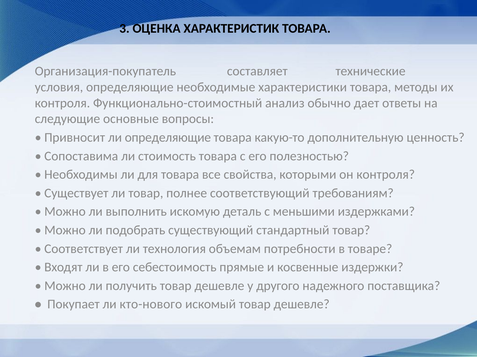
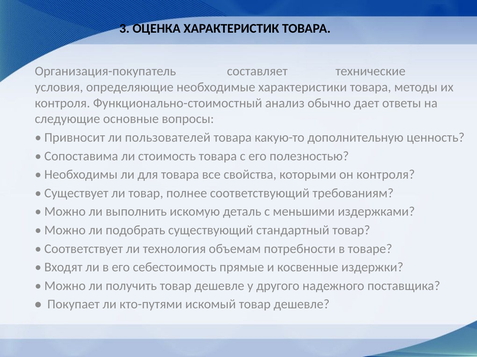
ли определяющие: определяющие -> пользователей
кто-нового: кто-нового -> кто-путями
